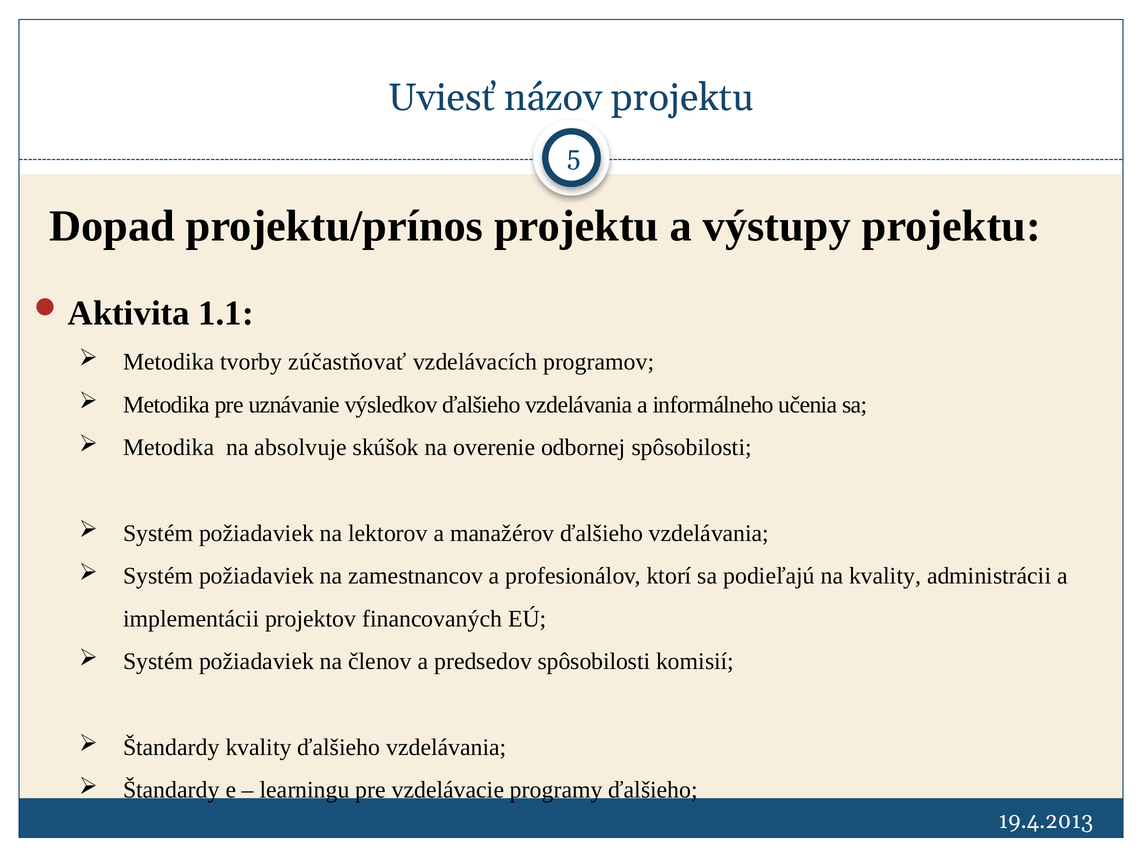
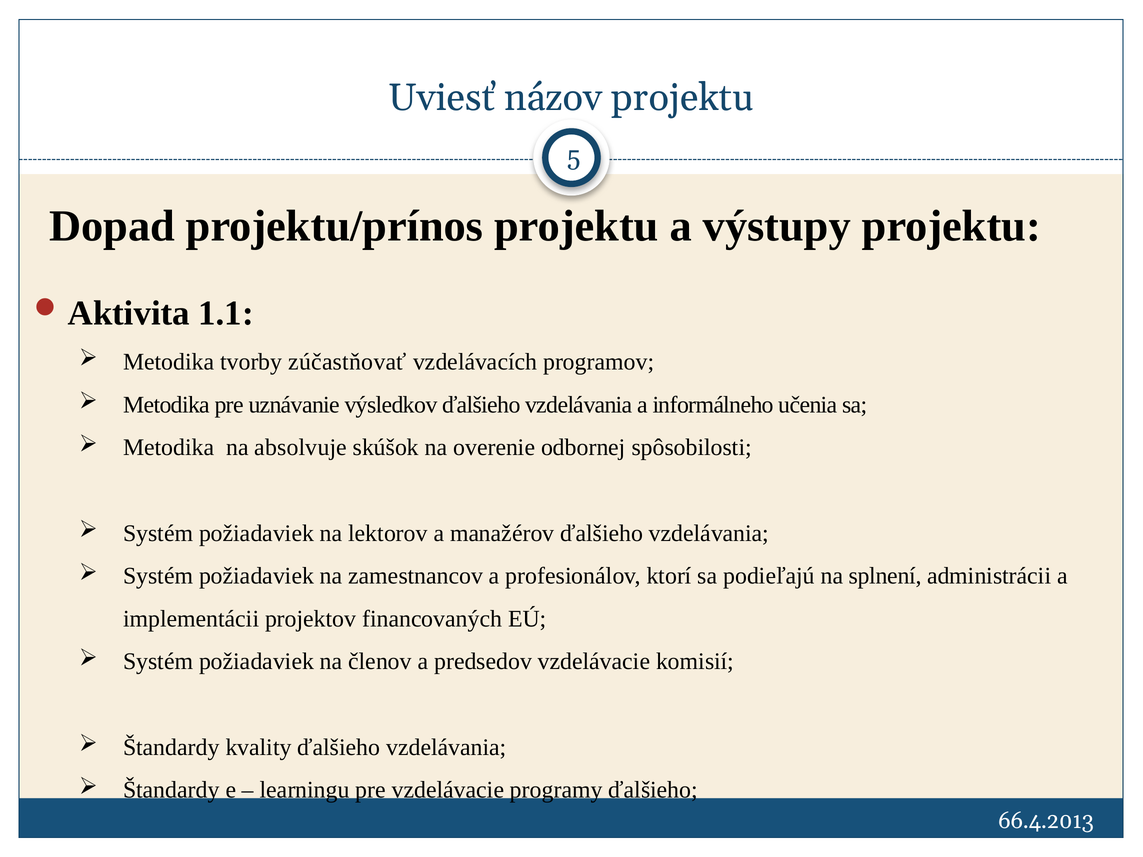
na kvality: kvality -> splnení
predsedov spôsobilosti: spôsobilosti -> vzdelávacie
19.4.2013: 19.4.2013 -> 66.4.2013
